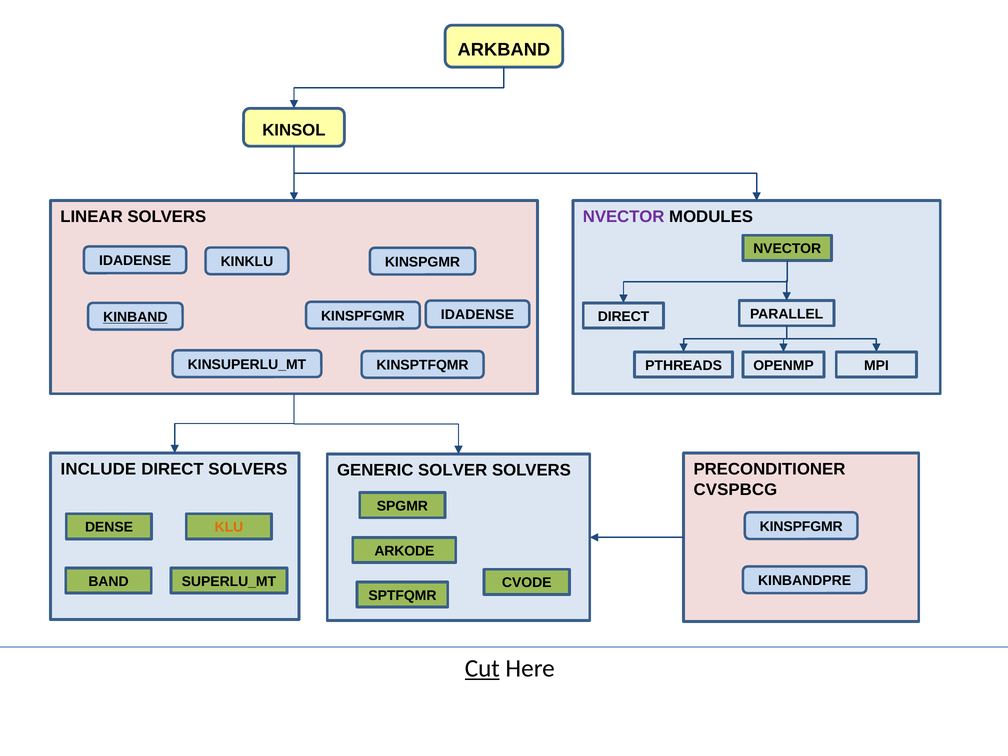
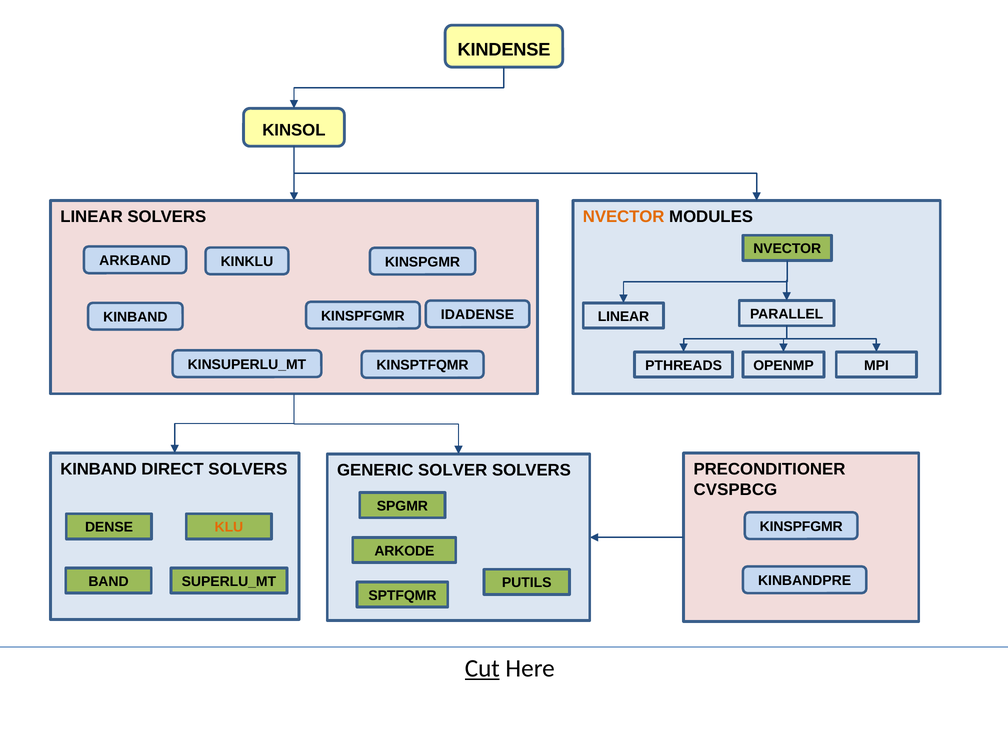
ARKBAND: ARKBAND -> KINDENSE
NVECTOR at (624, 217) colour: purple -> orange
IDADENSE at (135, 261): IDADENSE -> ARKBAND
DIRECT at (623, 316): DIRECT -> LINEAR
KINBAND at (135, 317) underline: present -> none
INCLUDE at (98, 469): INCLUDE -> KINBAND
CVODE: CVODE -> PUTILS
